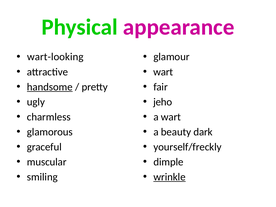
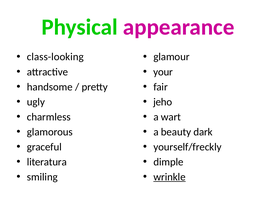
wart-looking: wart-looking -> class-looking
wart at (163, 72): wart -> your
handsome underline: present -> none
muscular: muscular -> literatura
